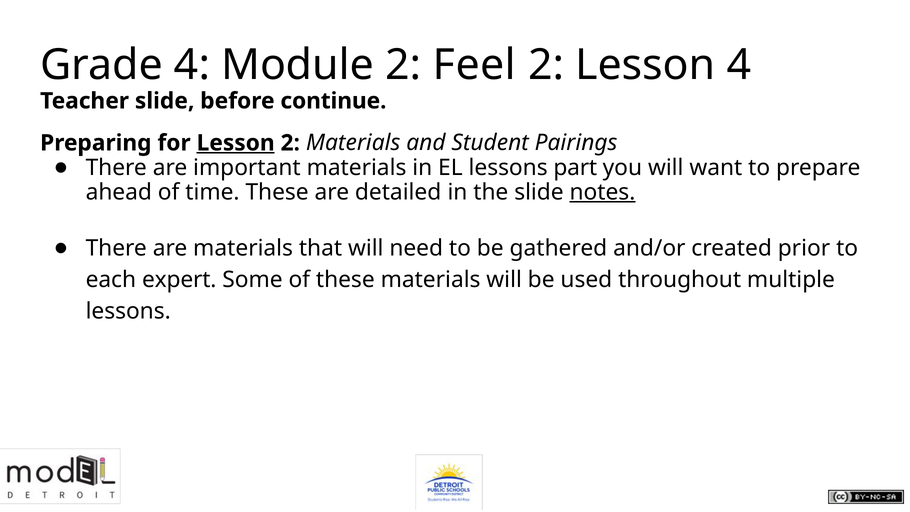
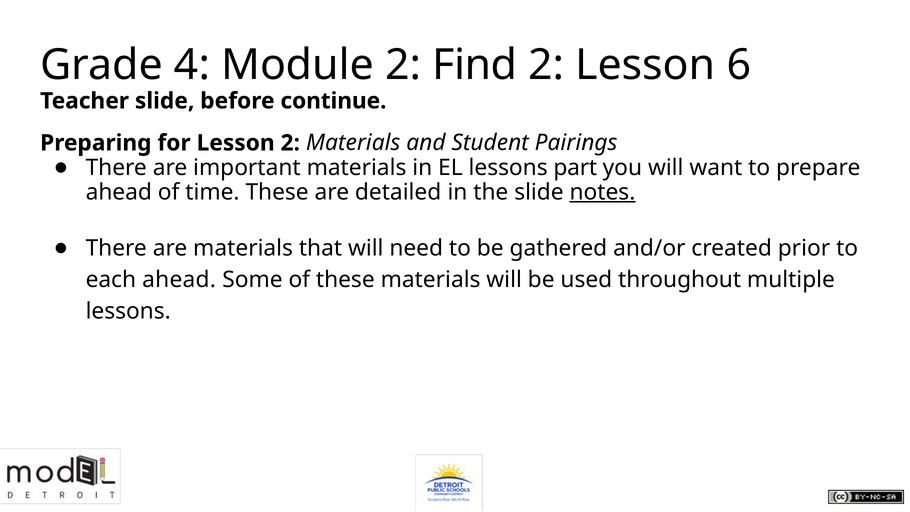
Feel: Feel -> Find
Lesson 4: 4 -> 6
Lesson at (236, 143) underline: present -> none
each expert: expert -> ahead
